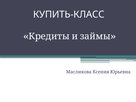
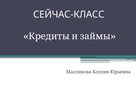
КУПИТЬ-КЛАСС: КУПИТЬ-КЛАСС -> СЕЙЧАС-КЛАСС
